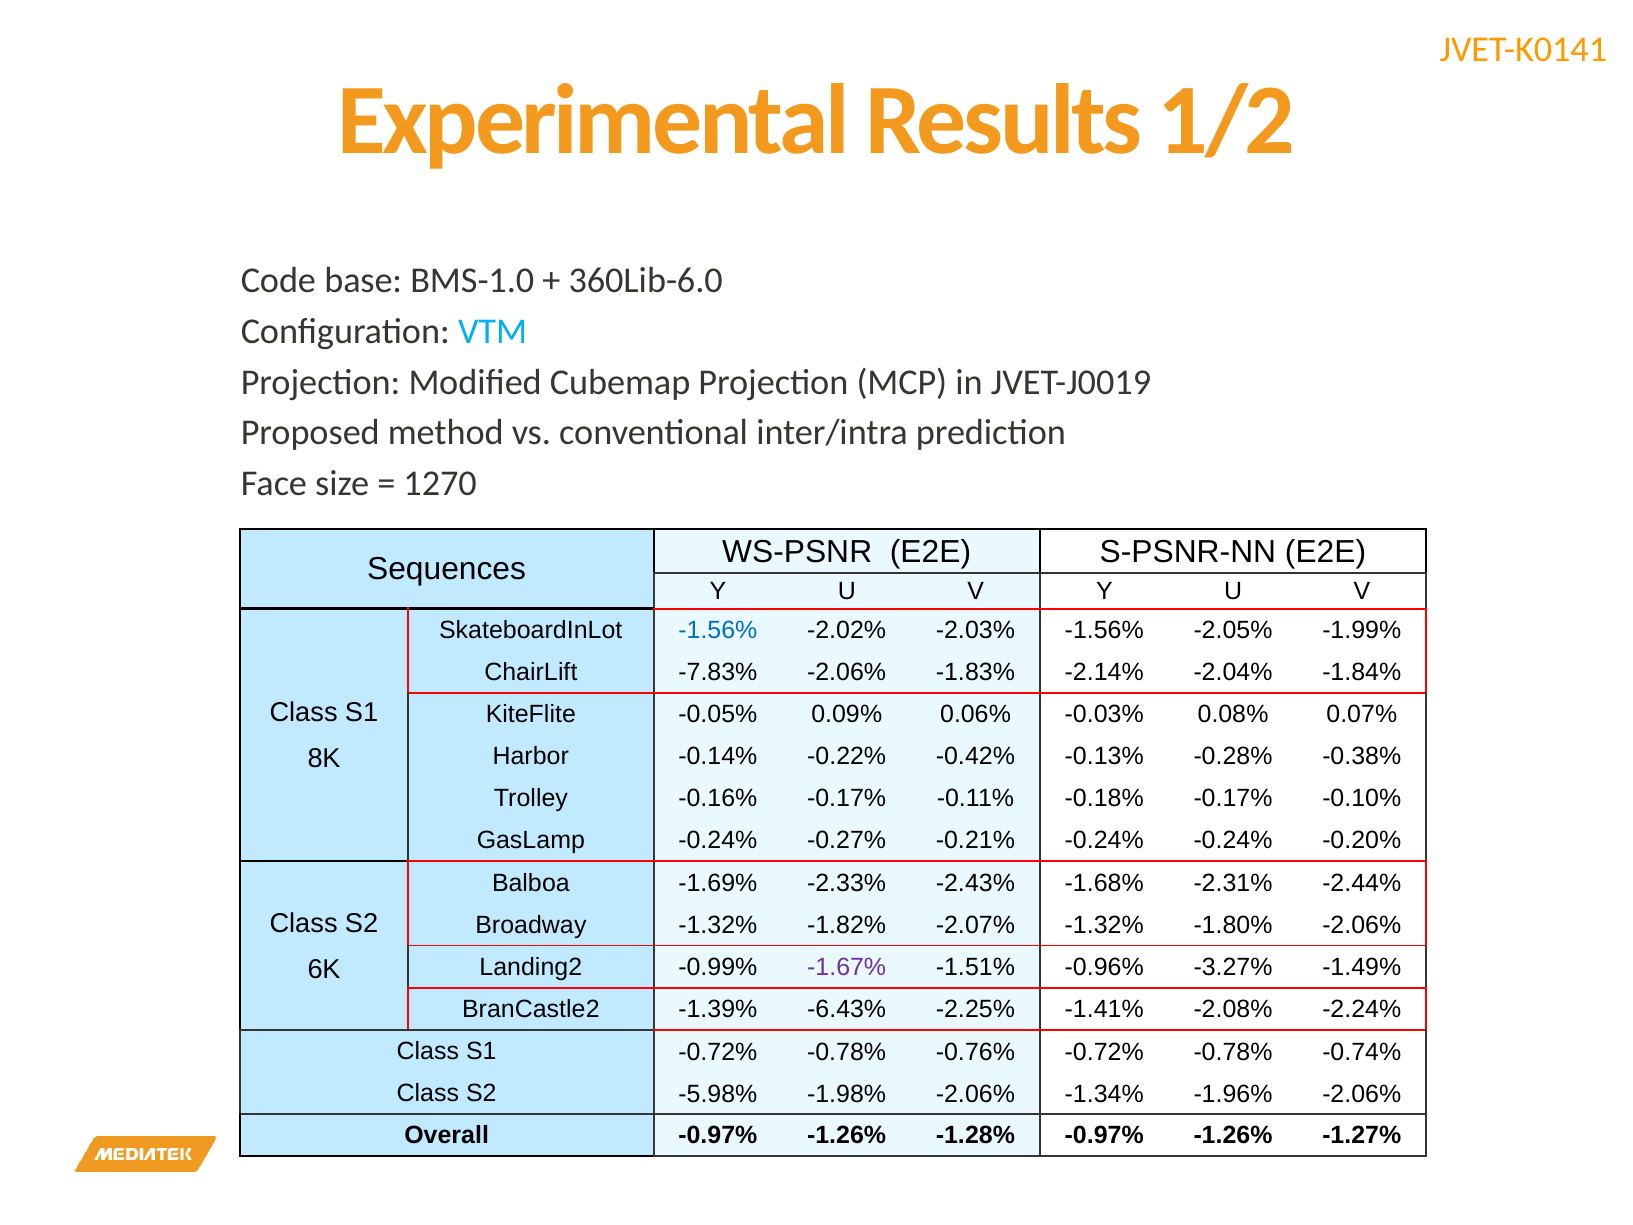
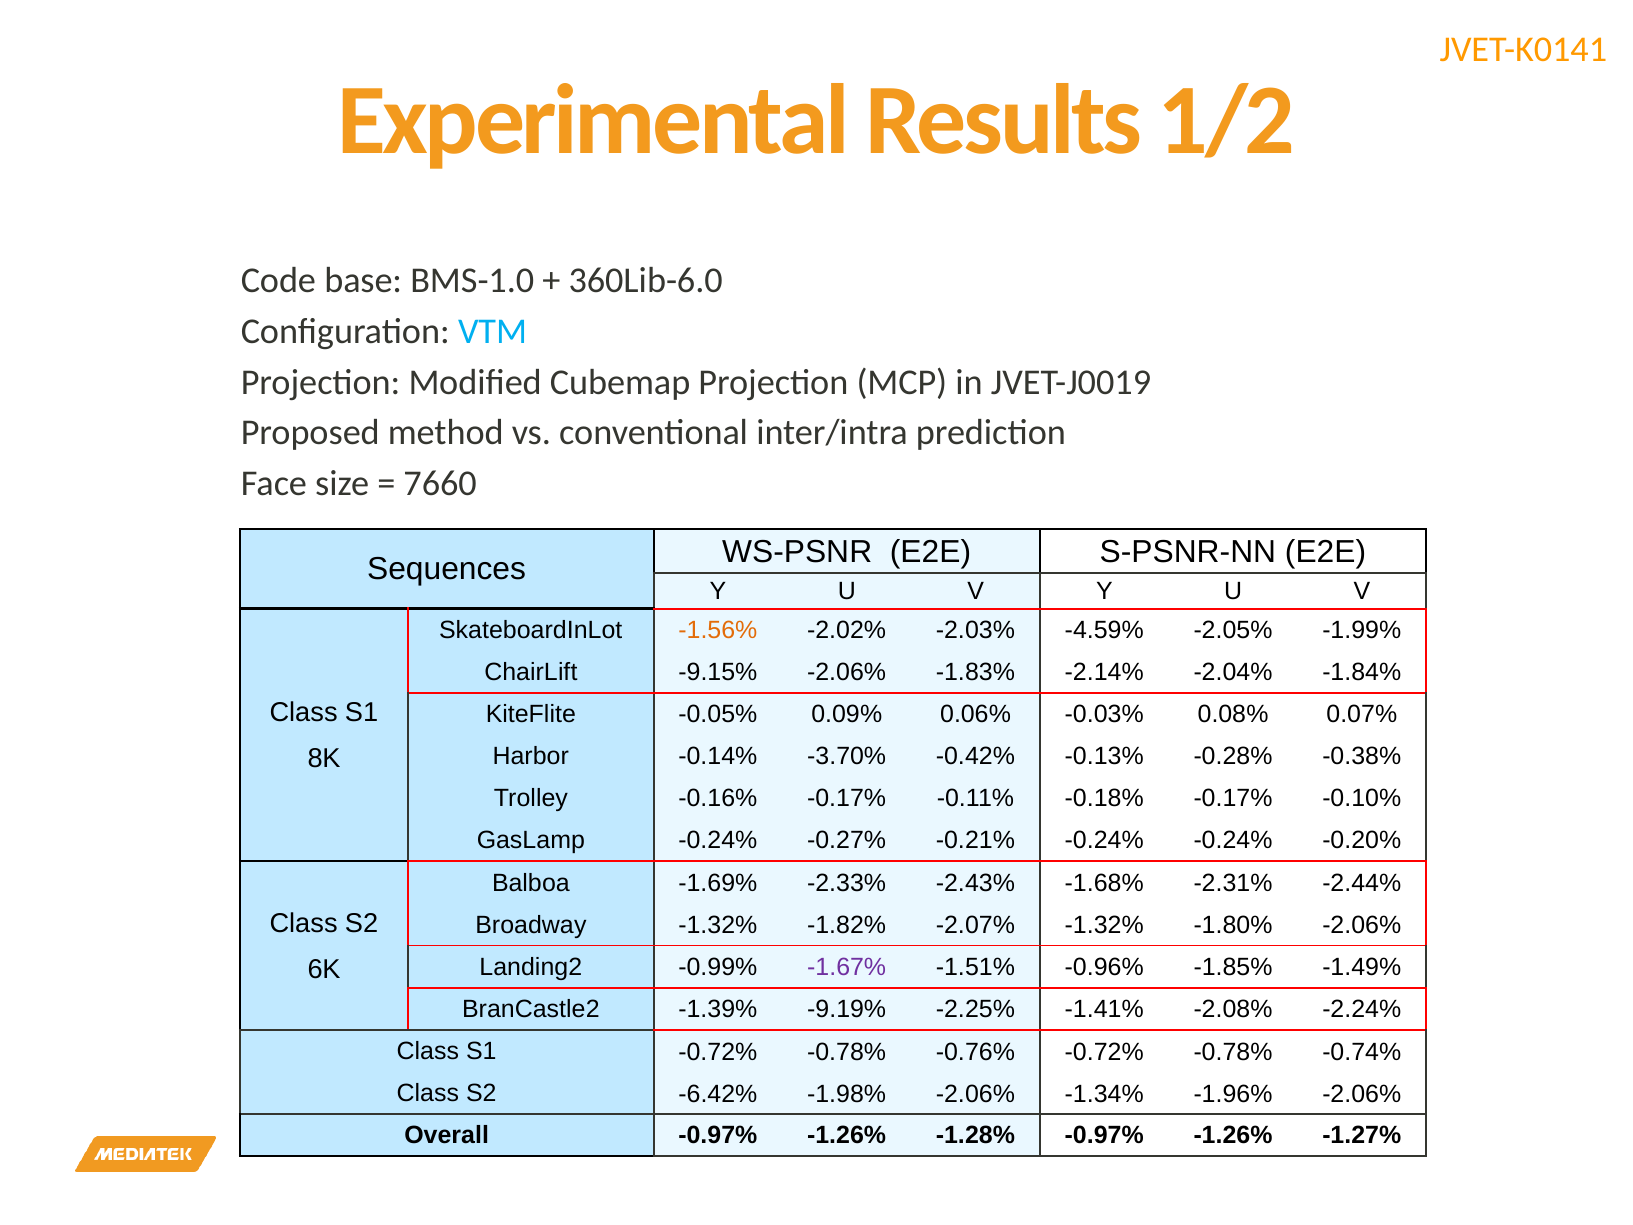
1270: 1270 -> 7660
-1.56% at (718, 630) colour: blue -> orange
-2.03% -1.56%: -1.56% -> -4.59%
-7.83%: -7.83% -> -9.15%
-0.22%: -0.22% -> -3.70%
-3.27%: -3.27% -> -1.85%
-6.43%: -6.43% -> -9.19%
-5.98%: -5.98% -> -6.42%
